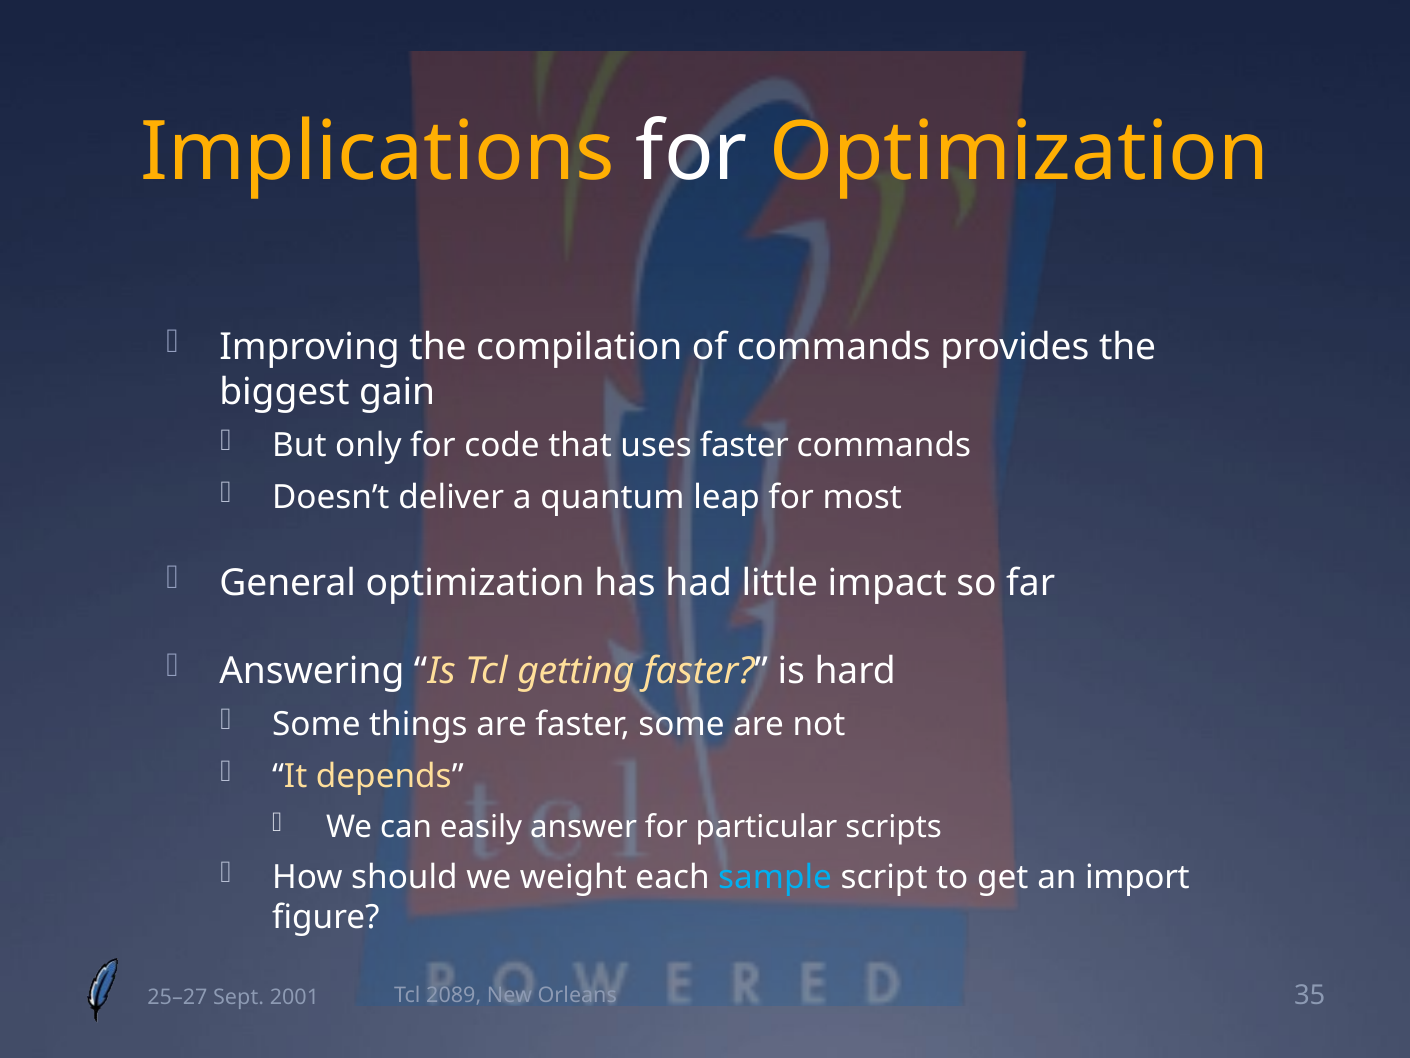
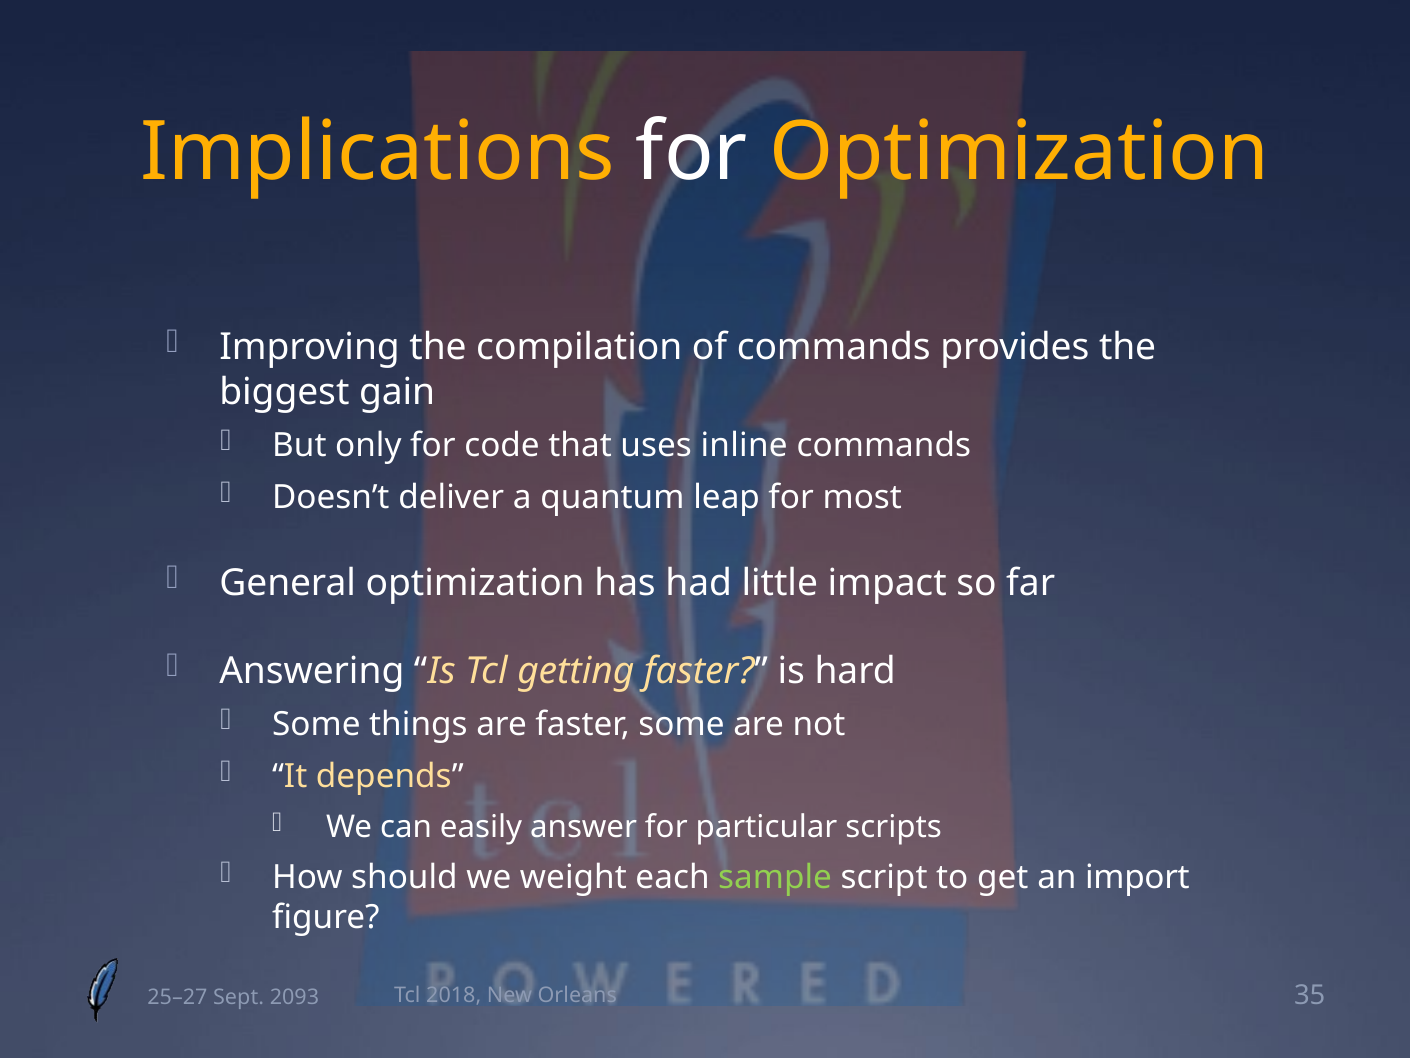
uses faster: faster -> inline
sample colour: light blue -> light green
2089: 2089 -> 2018
2001: 2001 -> 2093
